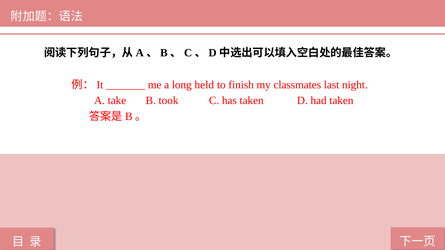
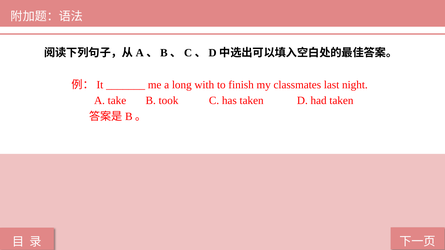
held: held -> with
